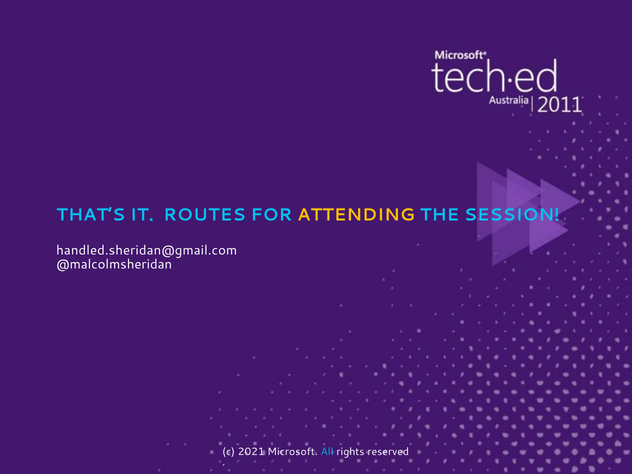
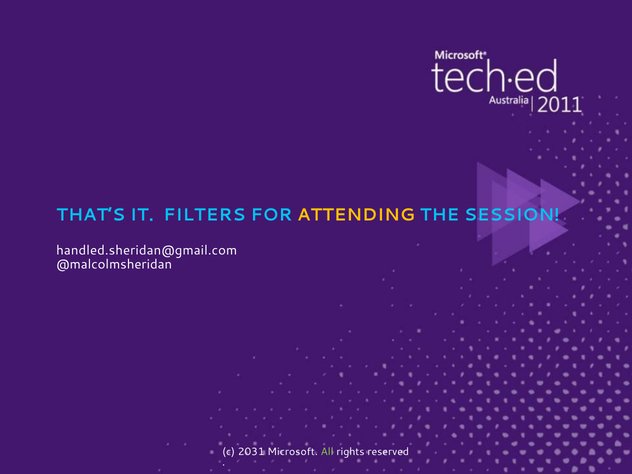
ROUTES: ROUTES -> FILTERS
2021: 2021 -> 2031
All colour: light blue -> light green
